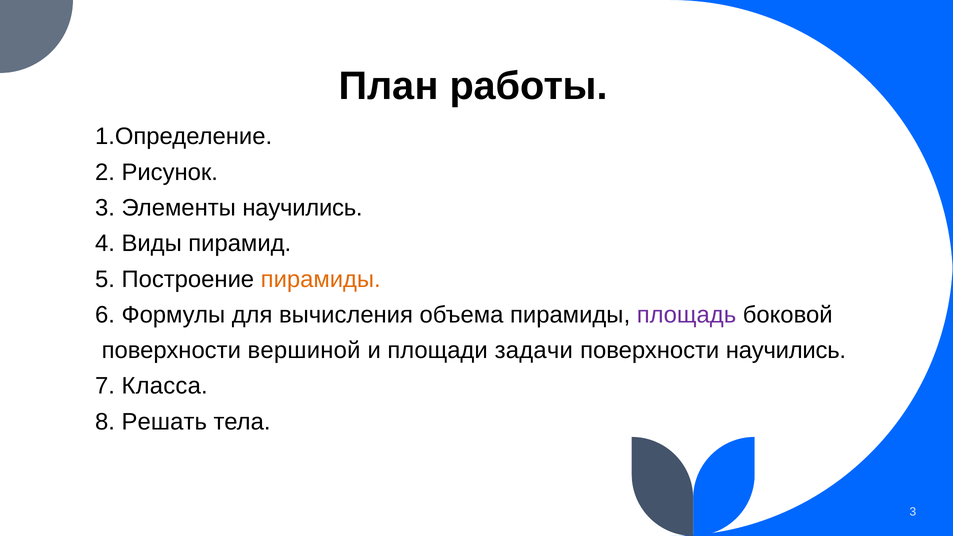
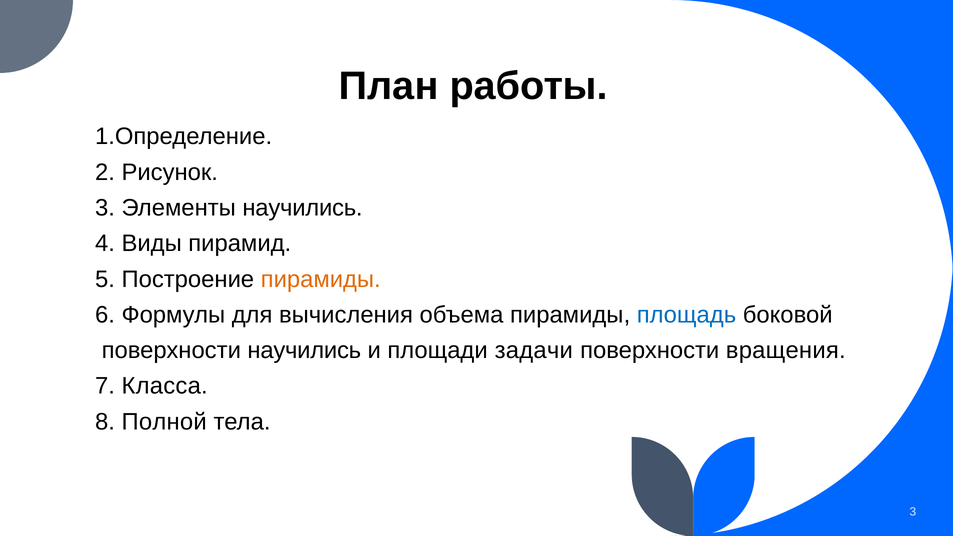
площадь colour: purple -> blue
поверхности вершиной: вершиной -> научились
поверхности научились: научились -> вращения
Решать: Решать -> Полной
